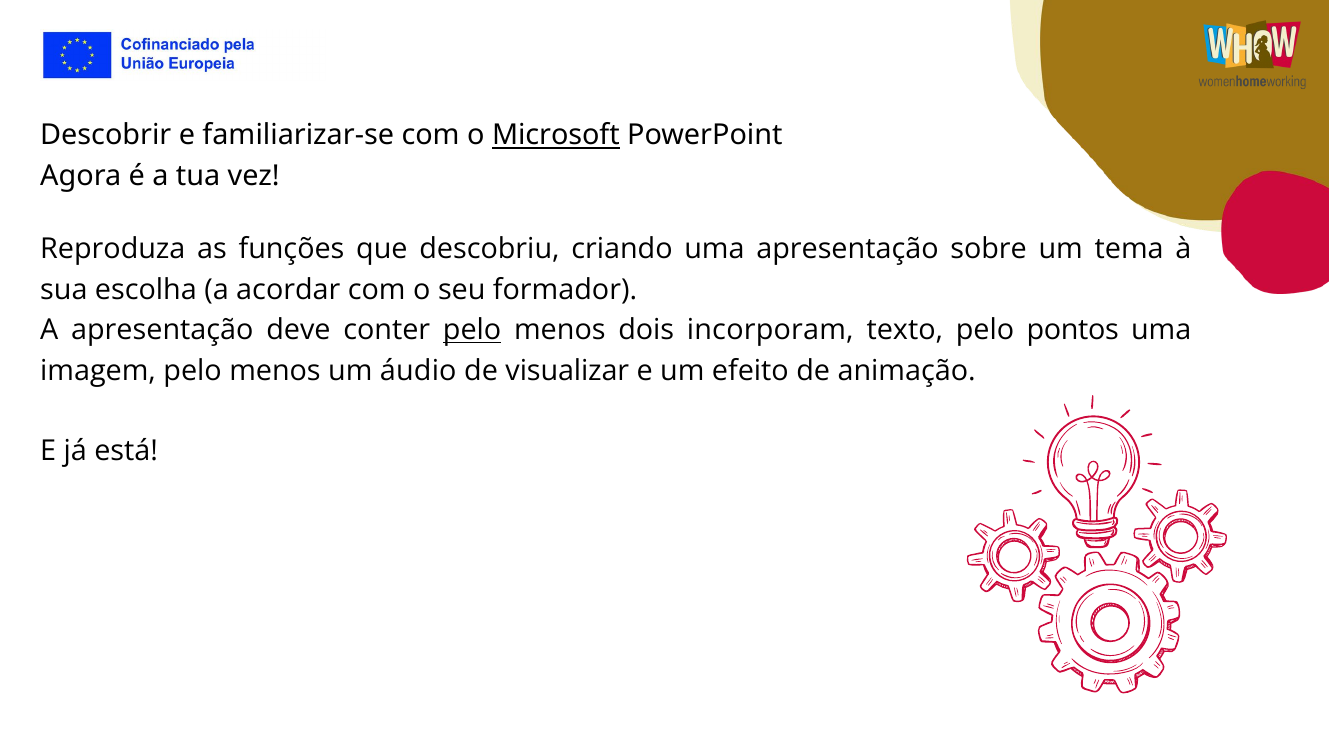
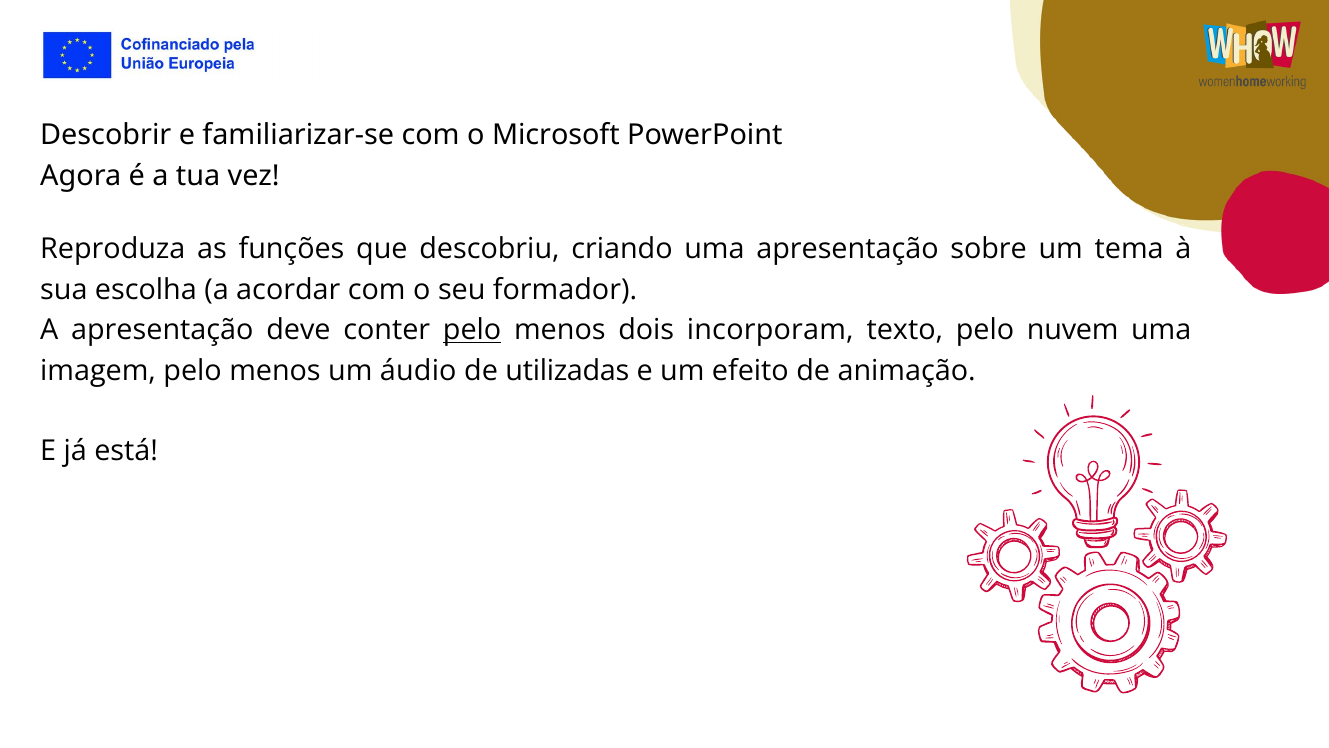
Microsoft underline: present -> none
pontos: pontos -> nuvem
visualizar: visualizar -> utilizadas
